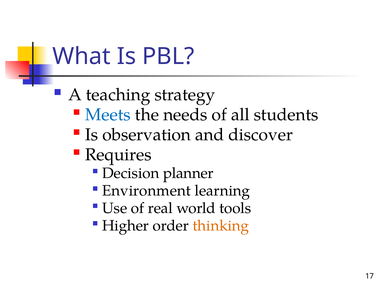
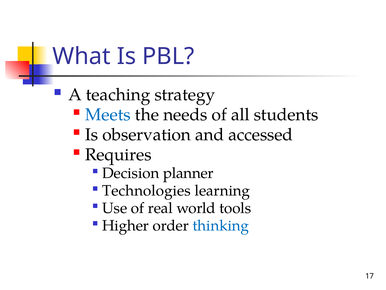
discover: discover -> accessed
Environment: Environment -> Technologies
thinking colour: orange -> blue
